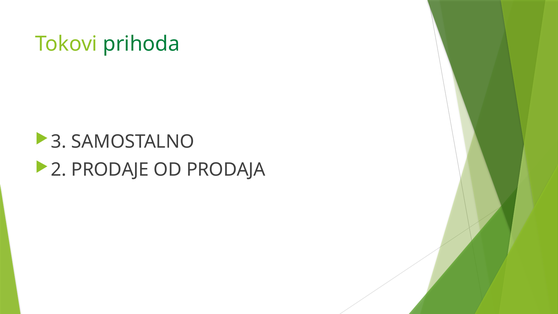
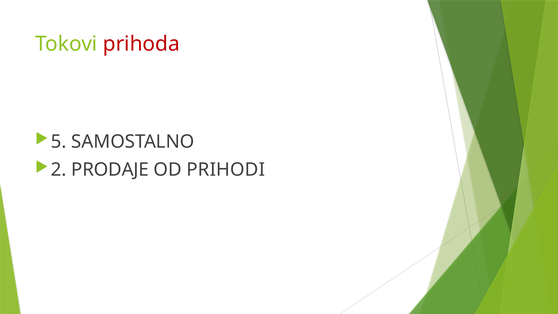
prihoda colour: green -> red
3: 3 -> 5
PRODAJA: PRODAJA -> PRIHODI
